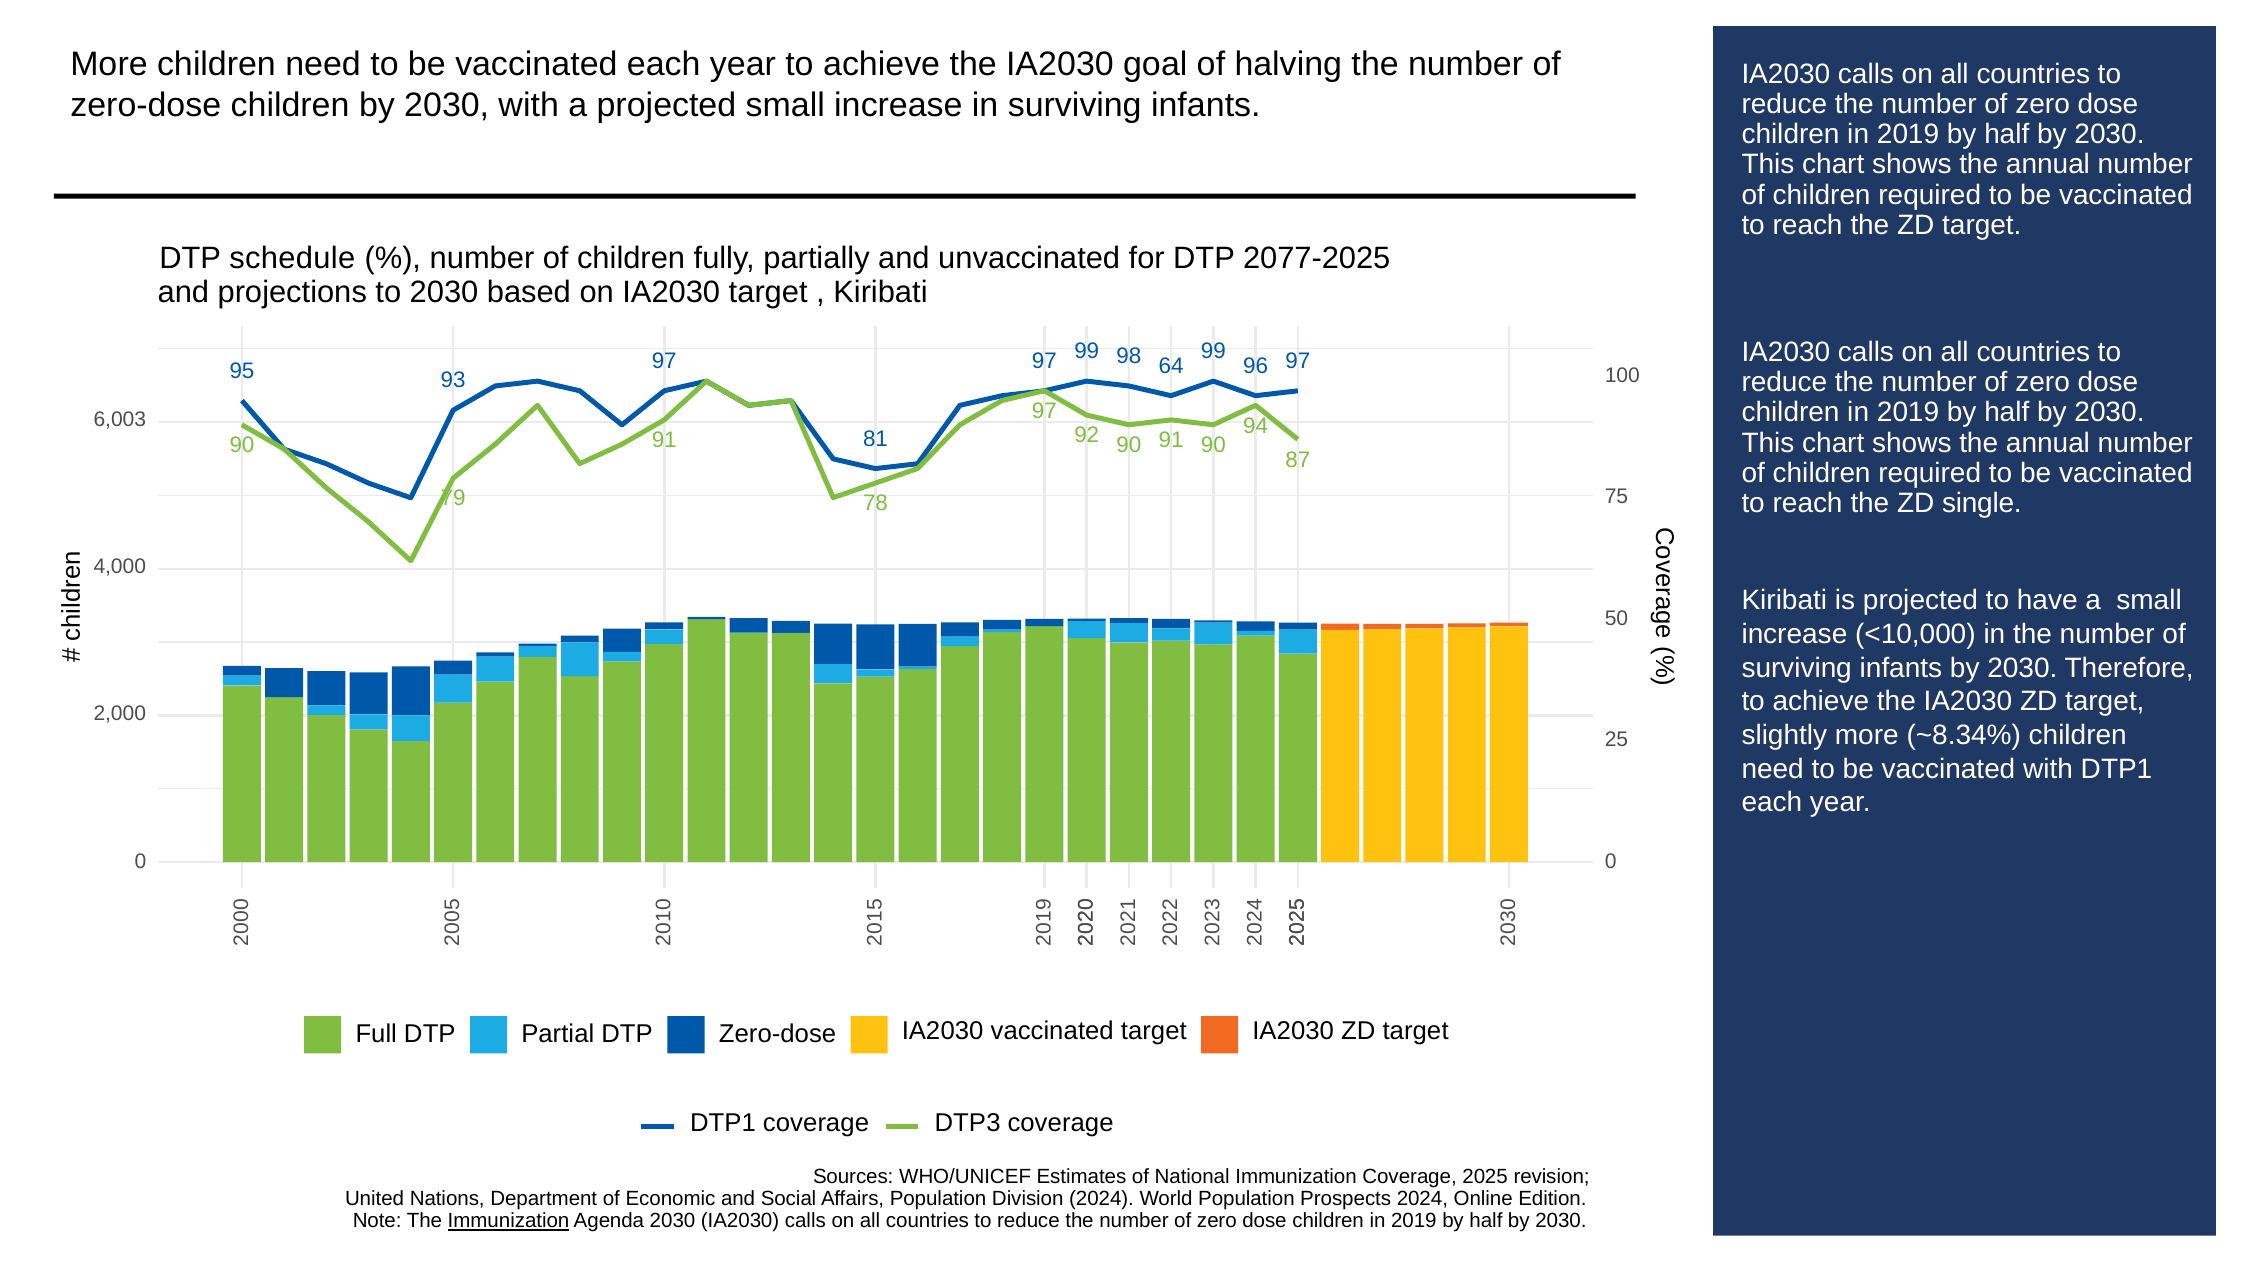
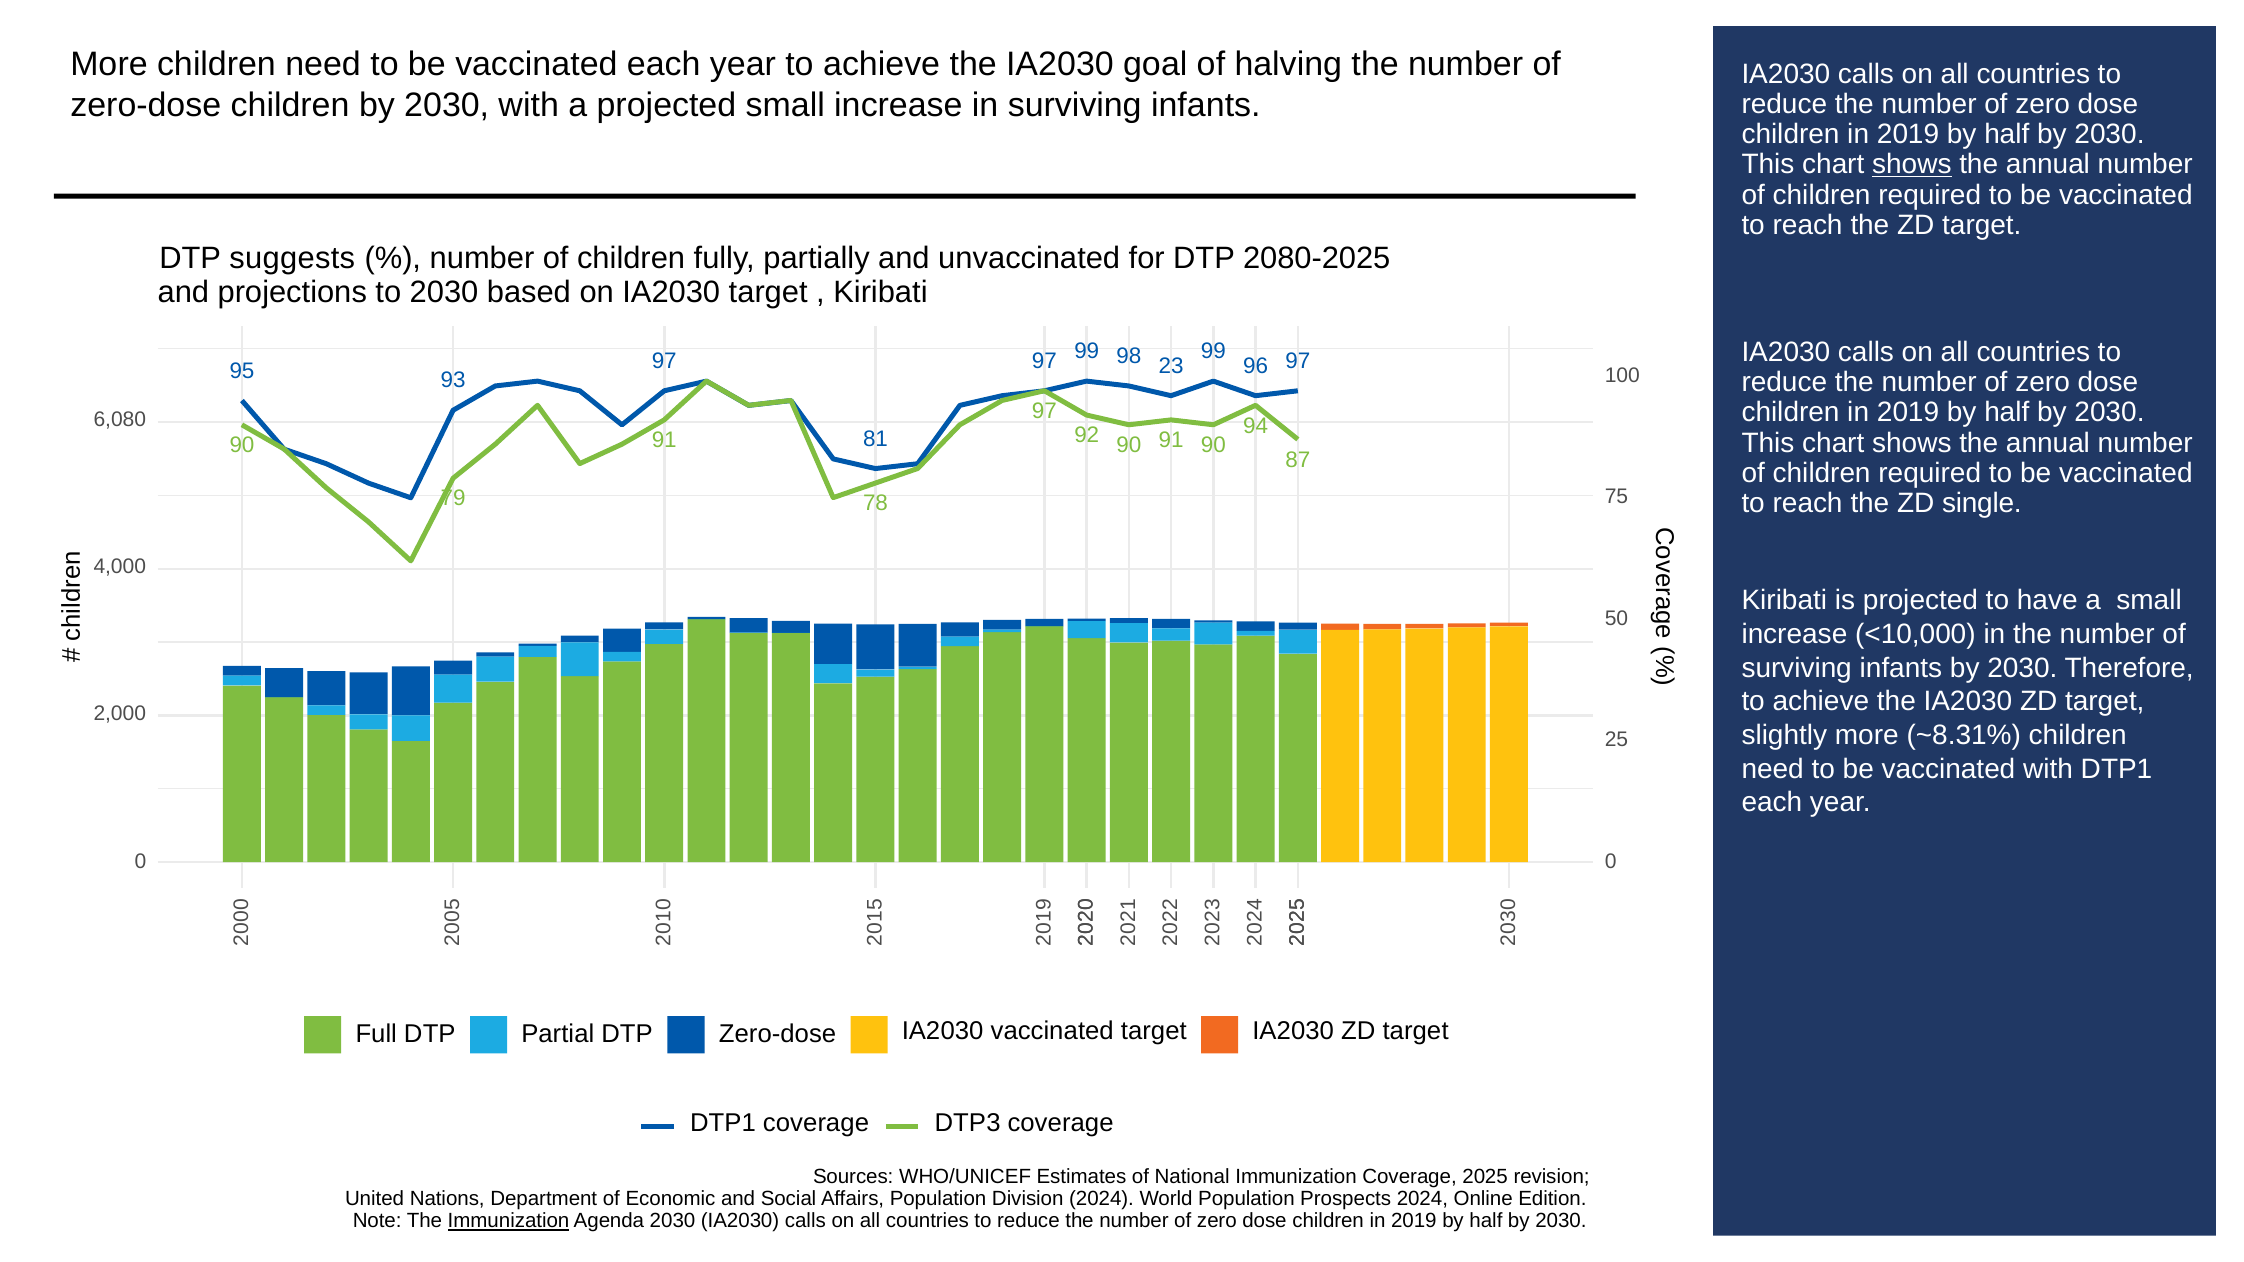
shows at (1912, 165) underline: none -> present
schedule: schedule -> suggests
2077-2025: 2077-2025 -> 2080-2025
64: 64 -> 23
6,003: 6,003 -> 6,080
~8.34%: ~8.34% -> ~8.31%
